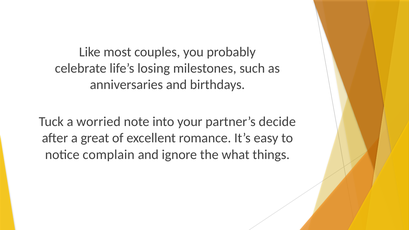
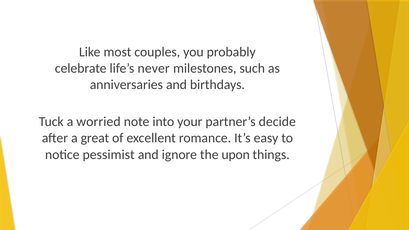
losing: losing -> never
complain: complain -> pessimist
what: what -> upon
